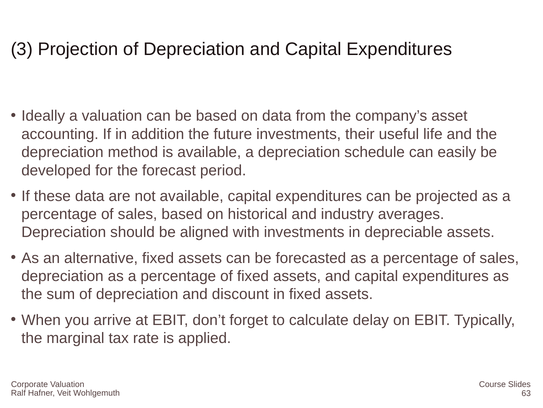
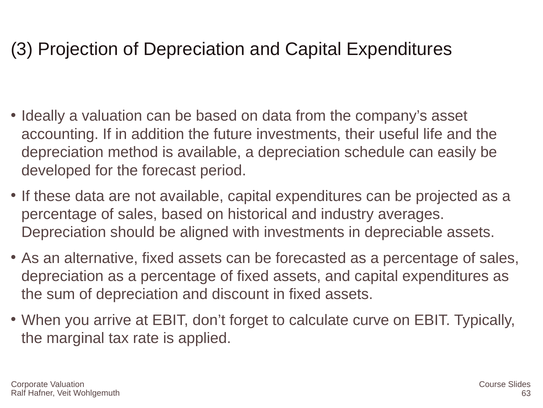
delay: delay -> curve
